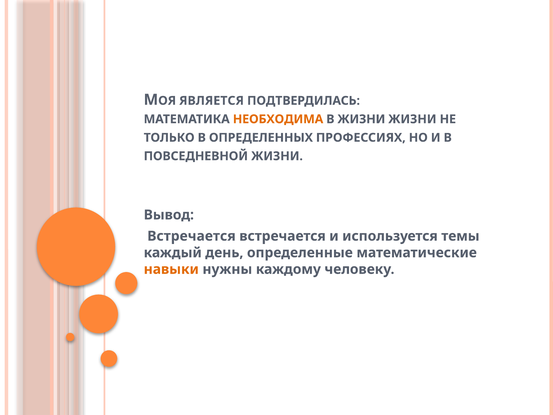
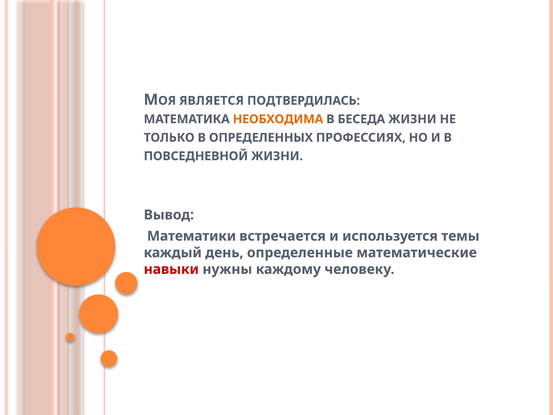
В ЖИЗНИ: ЖИЗНИ -> БЕСЕДА
Встречается at (191, 236): Встречается -> Математики
навыки colour: orange -> red
